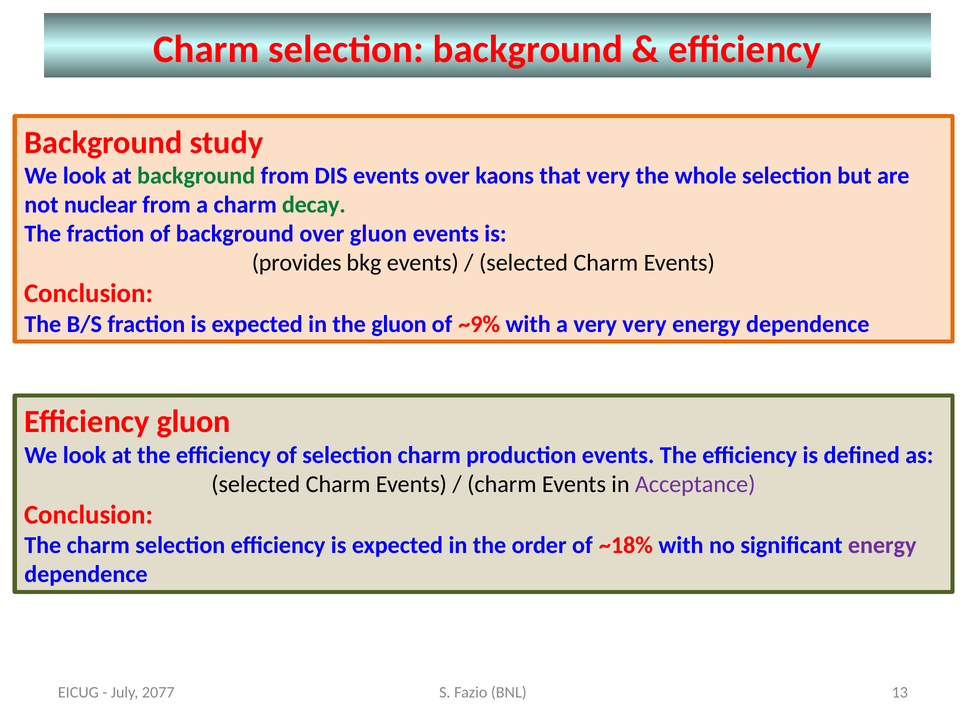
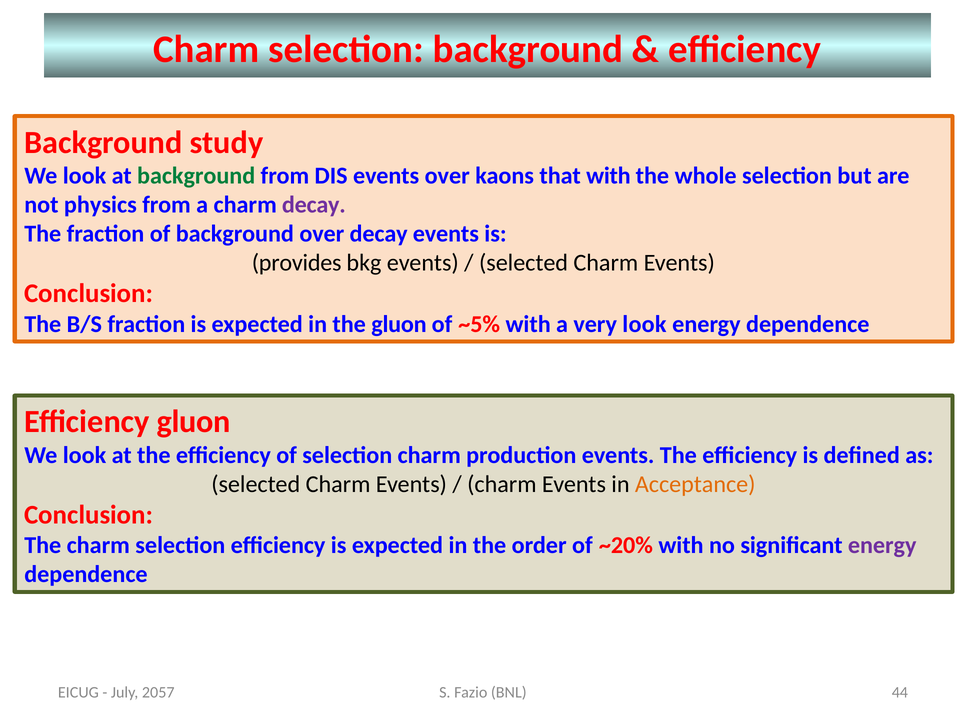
that very: very -> with
nuclear: nuclear -> physics
decay at (314, 205) colour: green -> purple
over gluon: gluon -> decay
~9%: ~9% -> ~5%
very very: very -> look
Acceptance colour: purple -> orange
~18%: ~18% -> ~20%
13: 13 -> 44
2077: 2077 -> 2057
